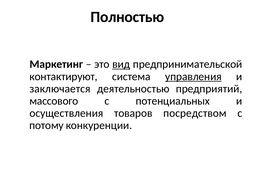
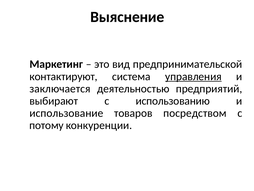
Полностью: Полностью -> Выяснение
вид underline: present -> none
массового: массового -> выбирают
потенциальных: потенциальных -> использованию
осуществления: осуществления -> использование
